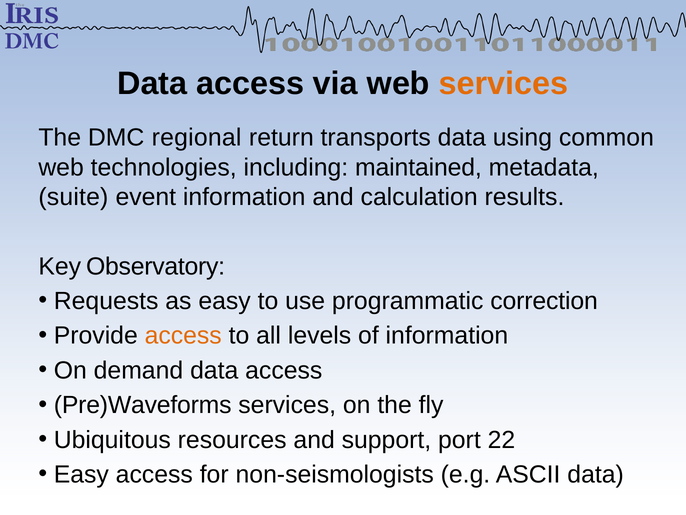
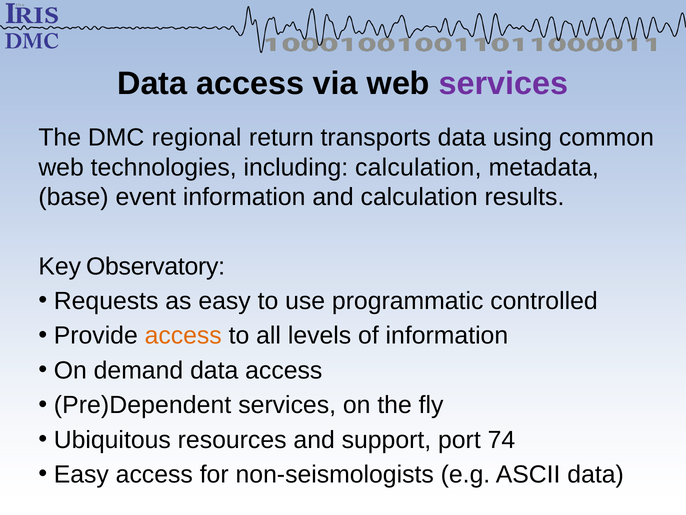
services at (503, 83) colour: orange -> purple
including maintained: maintained -> calculation
suite: suite -> base
correction: correction -> controlled
Pre)Waveforms: Pre)Waveforms -> Pre)Dependent
22: 22 -> 74
